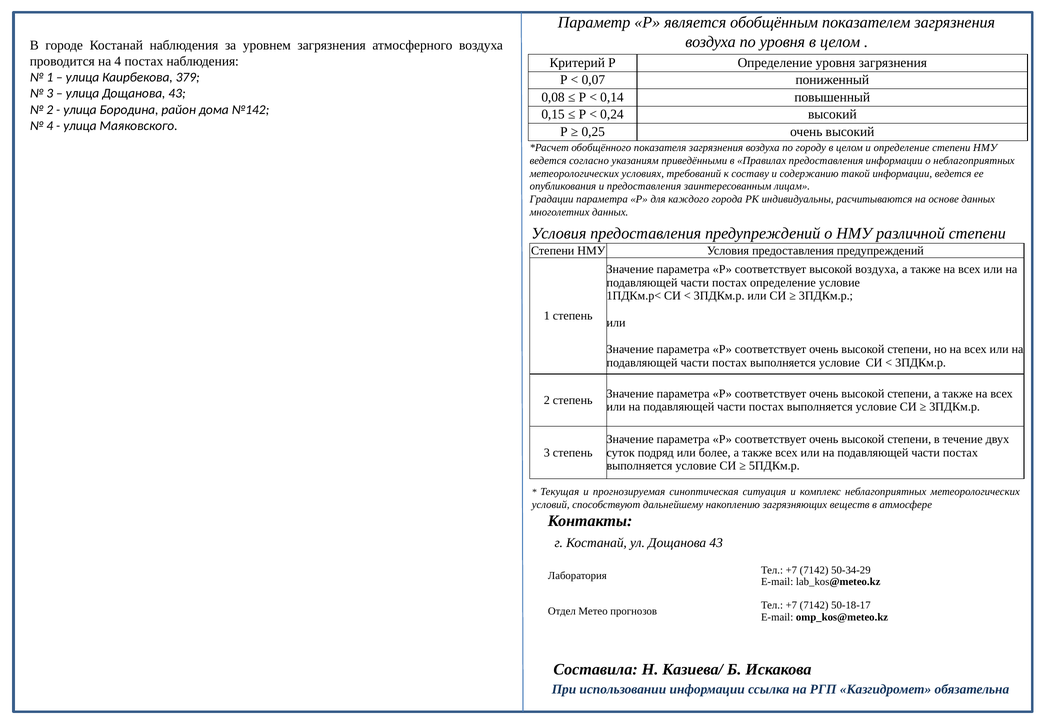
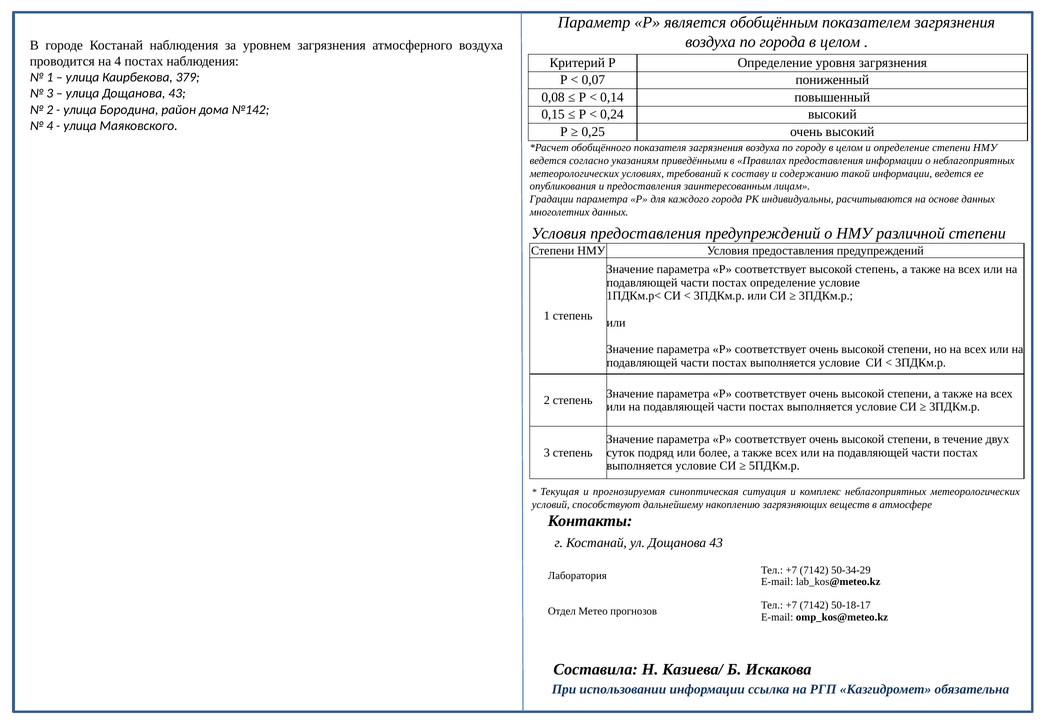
по уровня: уровня -> города
высокой воздуха: воздуха -> степень
